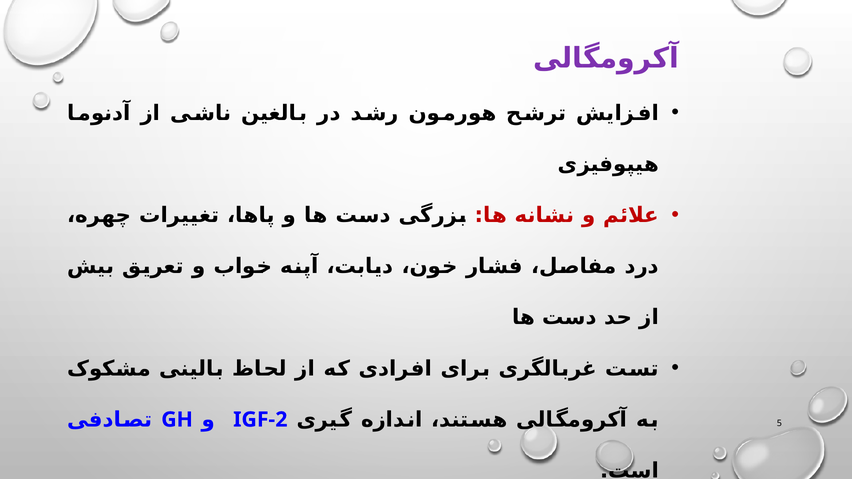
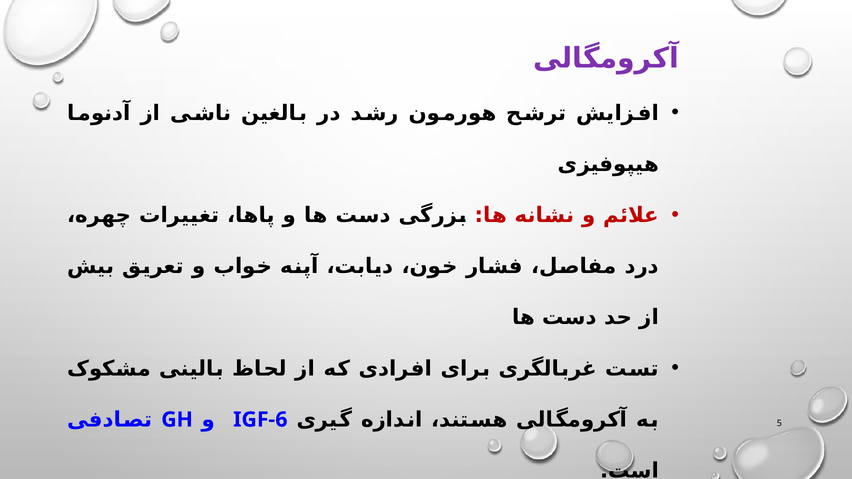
IGF-2: IGF-2 -> IGF-6
